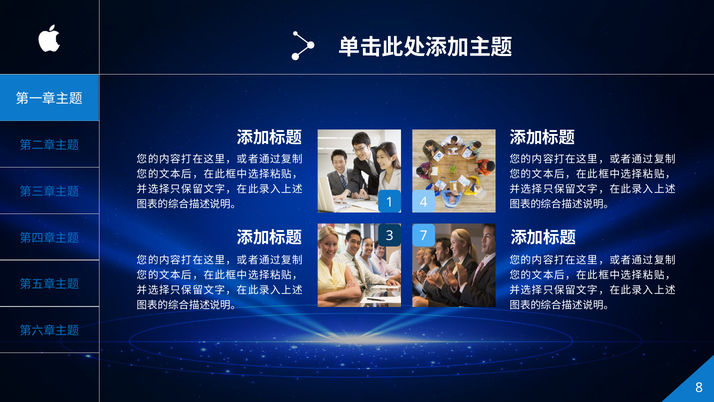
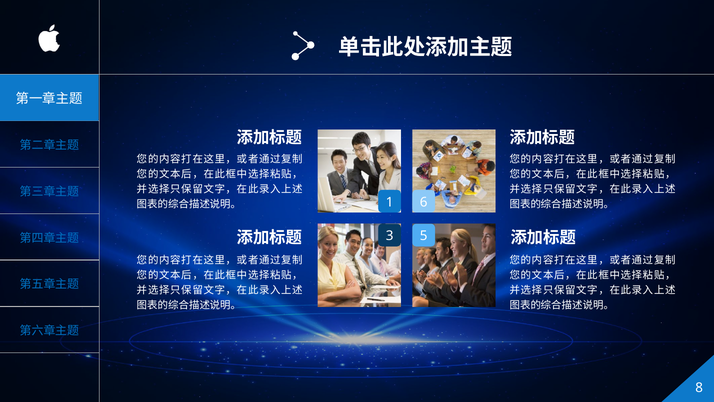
4: 4 -> 6
7: 7 -> 5
